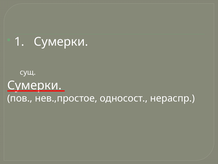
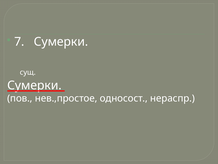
1: 1 -> 7
